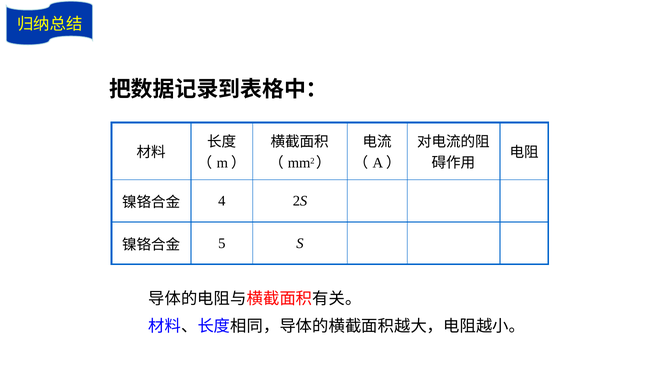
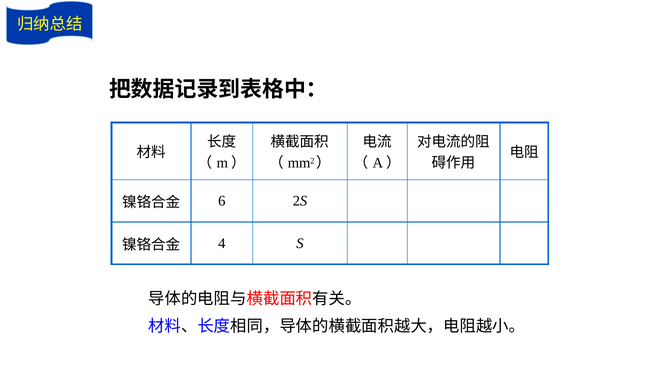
4: 4 -> 6
5: 5 -> 4
